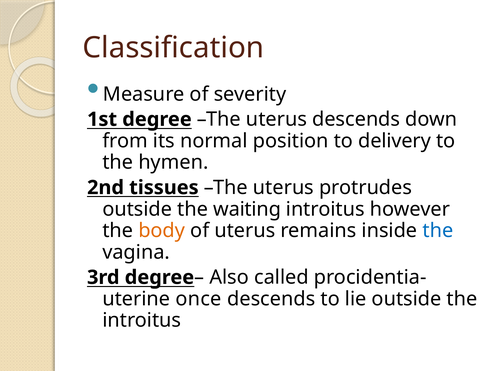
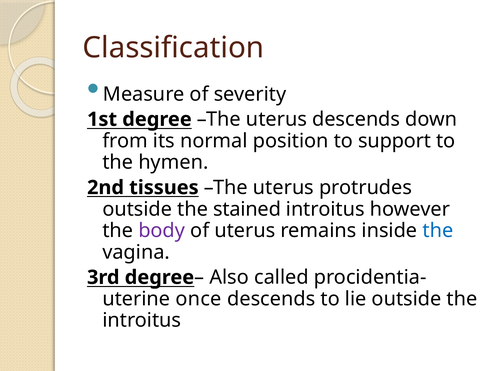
delivery: delivery -> support
waiting: waiting -> stained
body colour: orange -> purple
